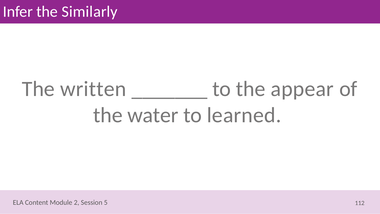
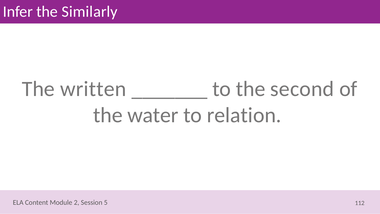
appear: appear -> second
learned: learned -> relation
